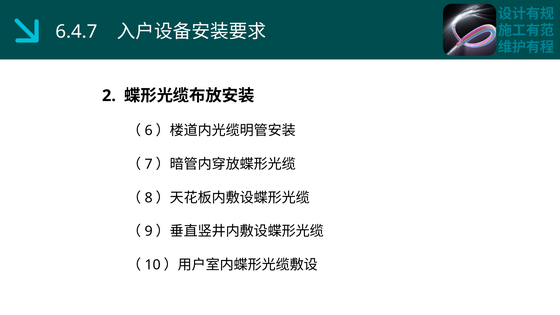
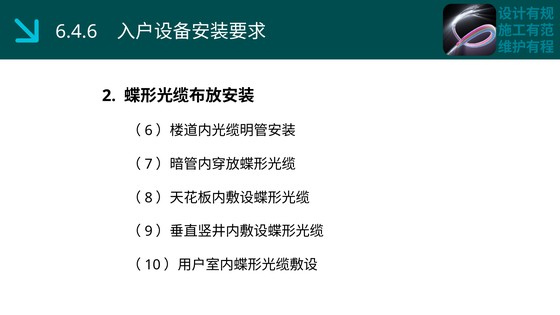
6.4.7: 6.4.7 -> 6.4.6
